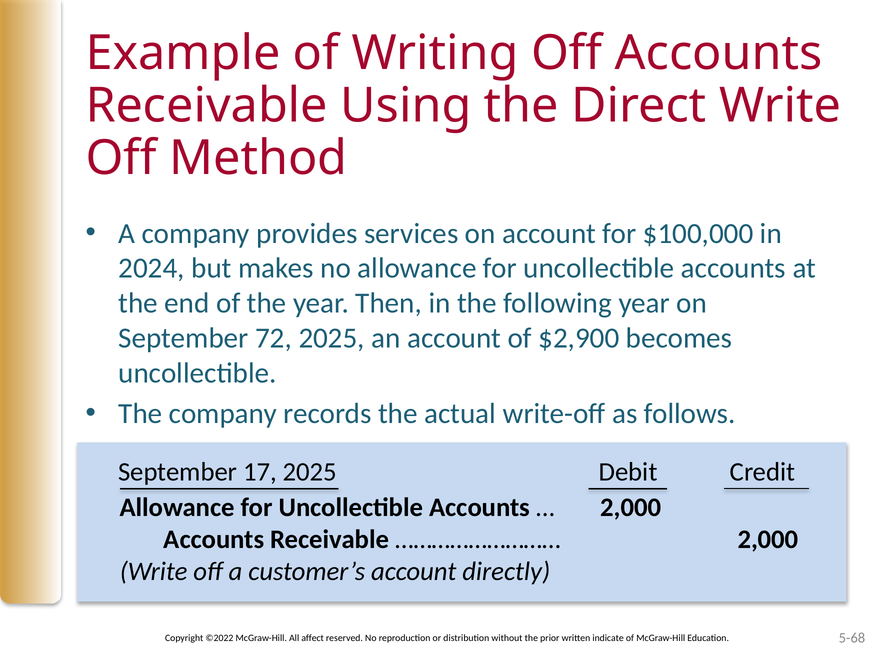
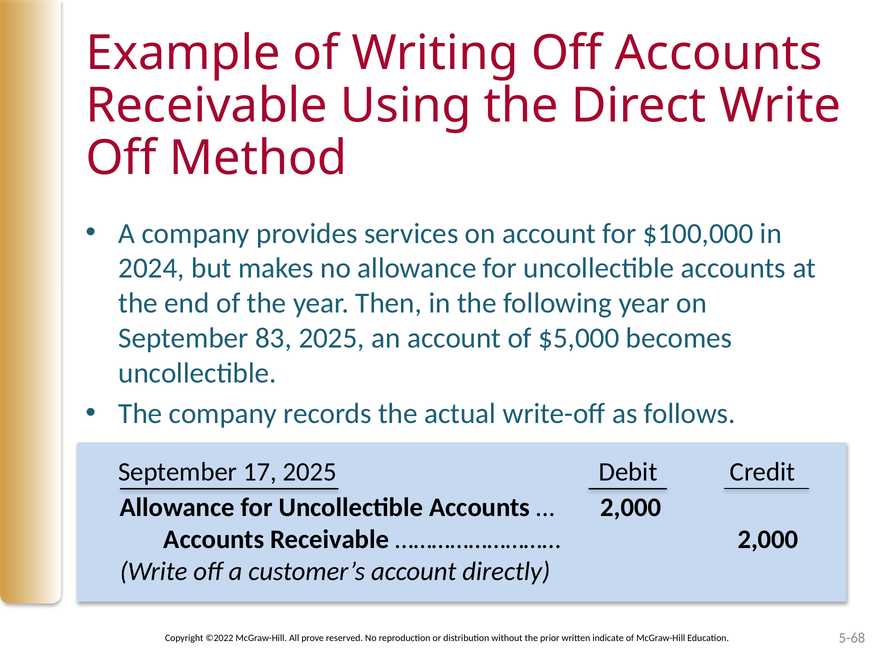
72: 72 -> 83
$2,900: $2,900 -> $5,000
affect: affect -> prove
